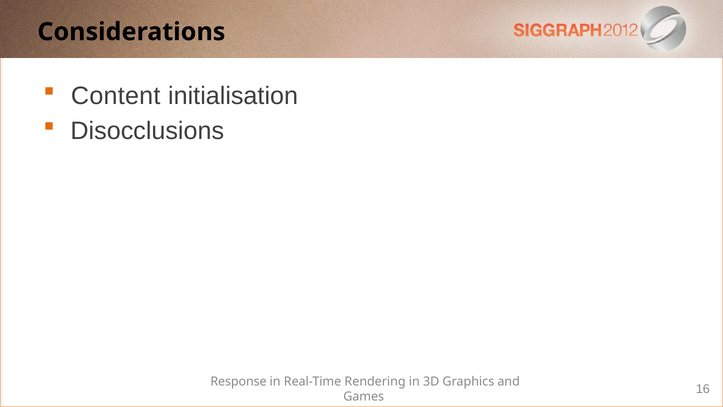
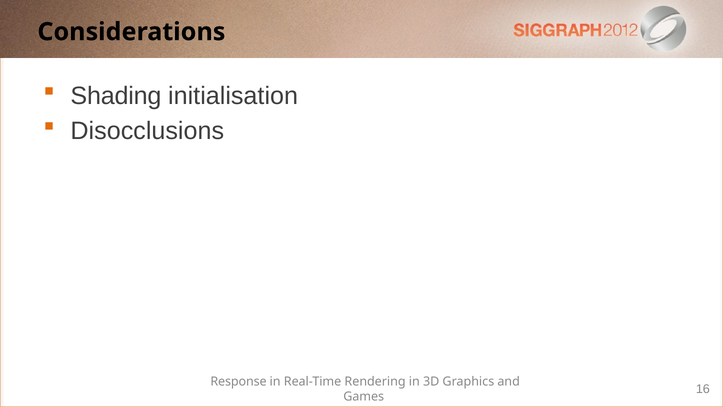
Content: Content -> Shading
